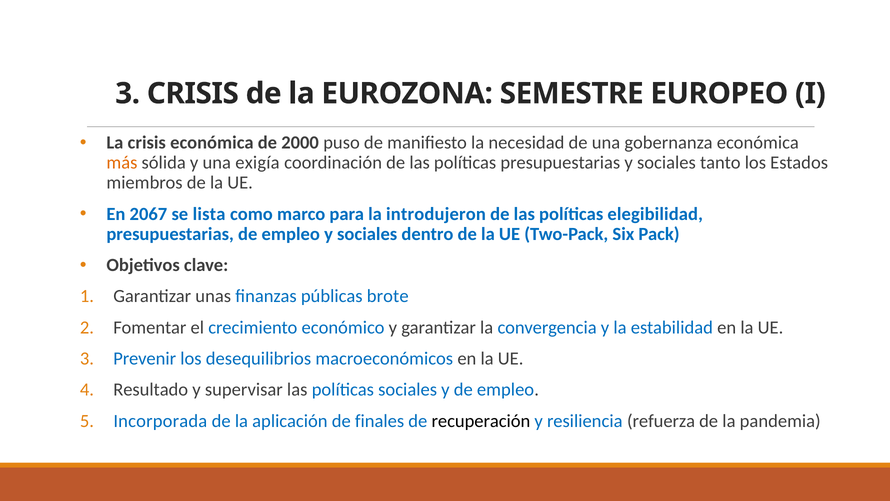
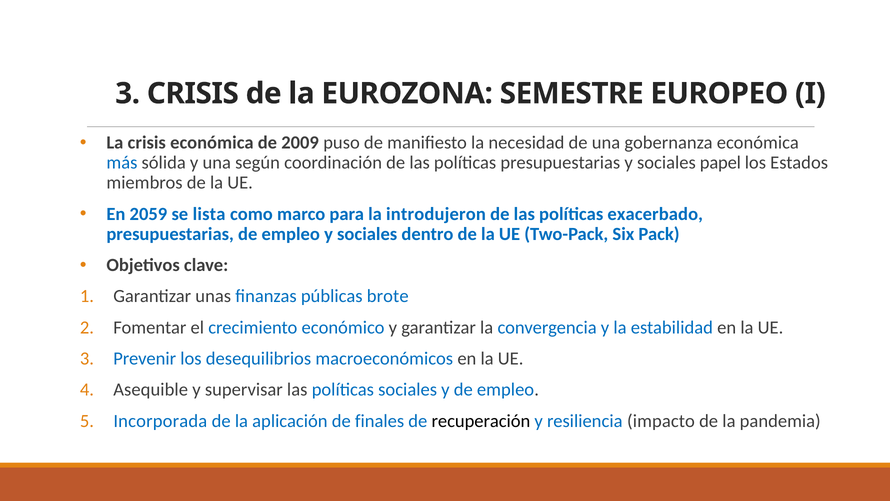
2000: 2000 -> 2009
más colour: orange -> blue
exigía: exigía -> según
tanto: tanto -> papel
2067: 2067 -> 2059
elegibilidad: elegibilidad -> exacerbado
Resultado: Resultado -> Asequible
refuerza: refuerza -> impacto
